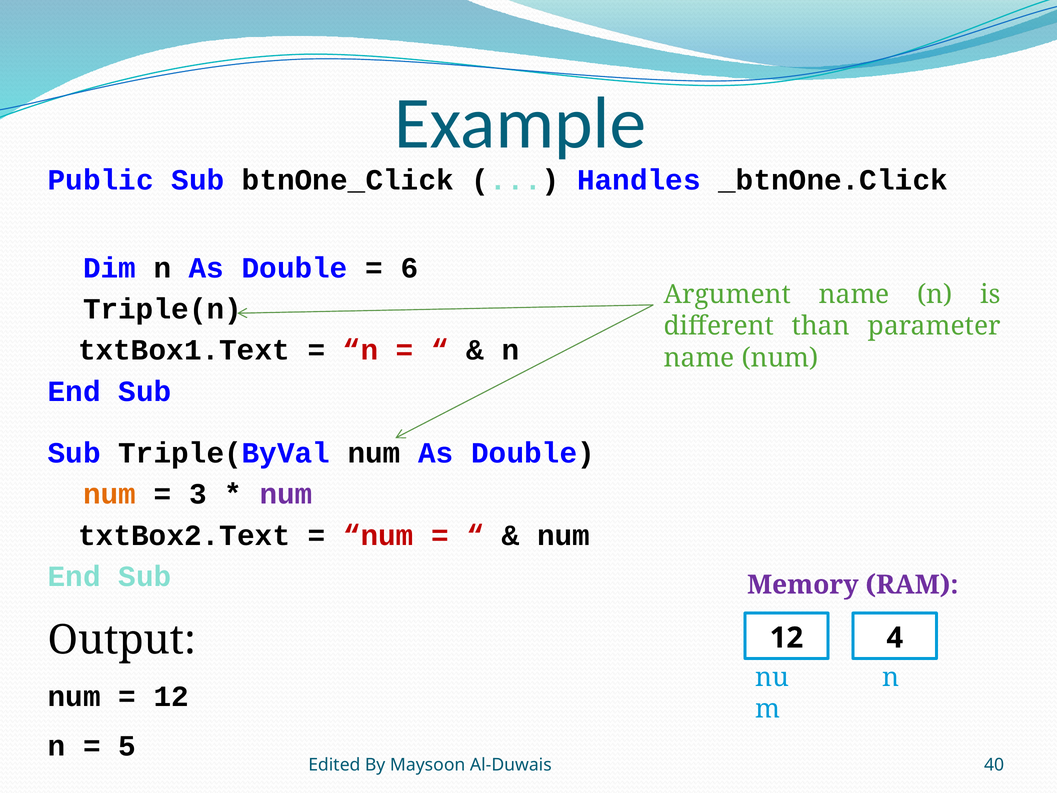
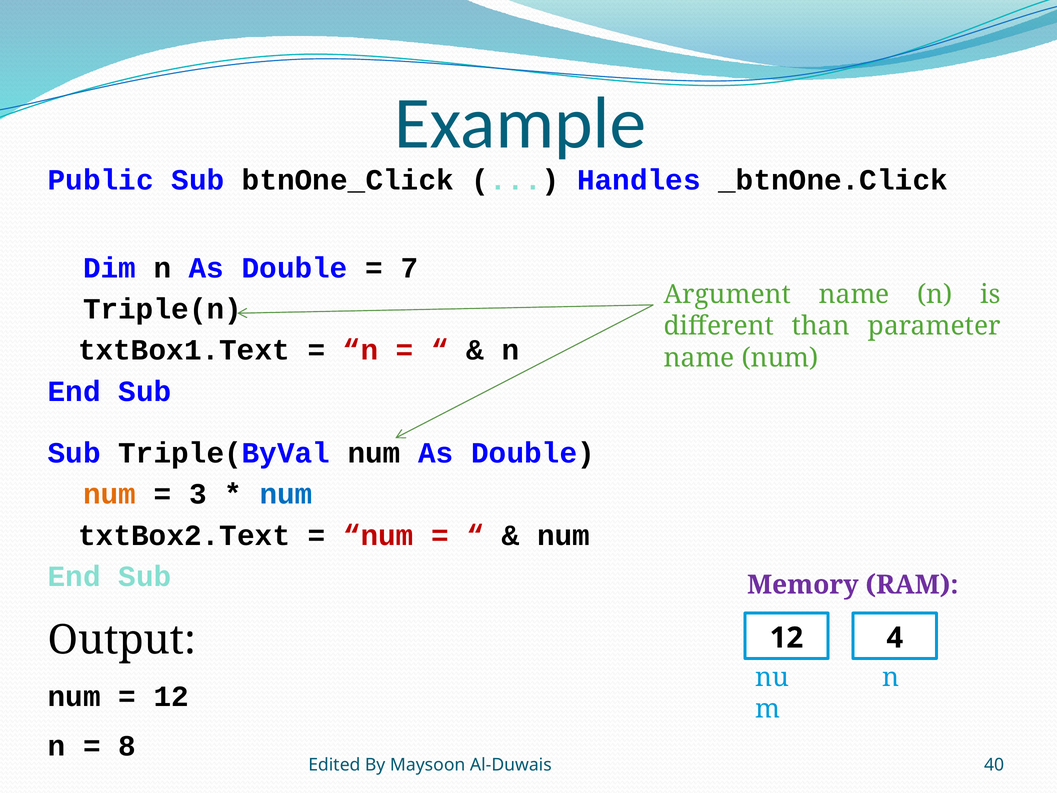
6: 6 -> 7
num at (286, 494) colour: purple -> blue
5: 5 -> 8
